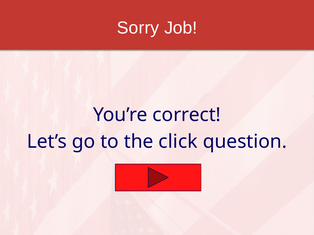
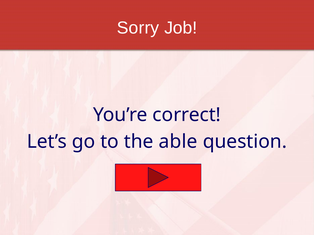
click: click -> able
